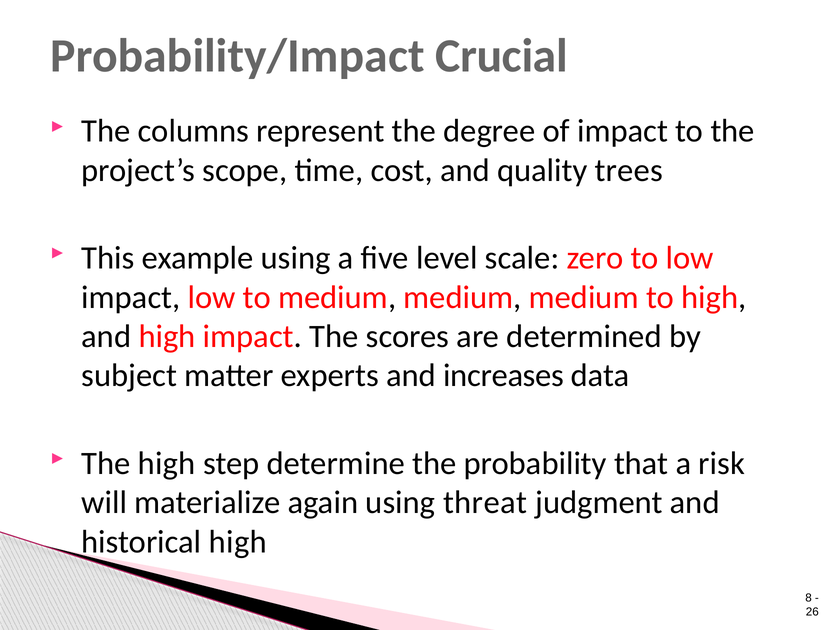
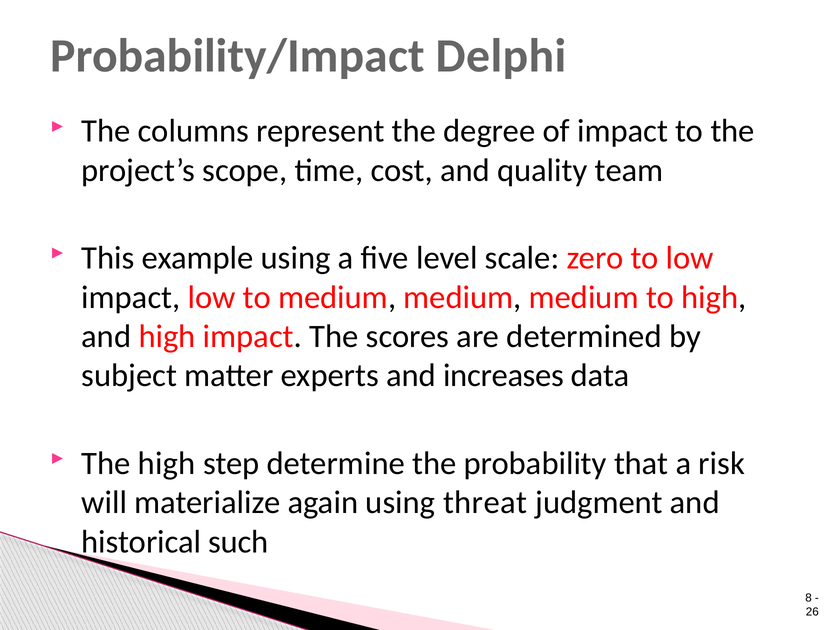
Crucial: Crucial -> Delphi
trees: trees -> team
historical high: high -> such
